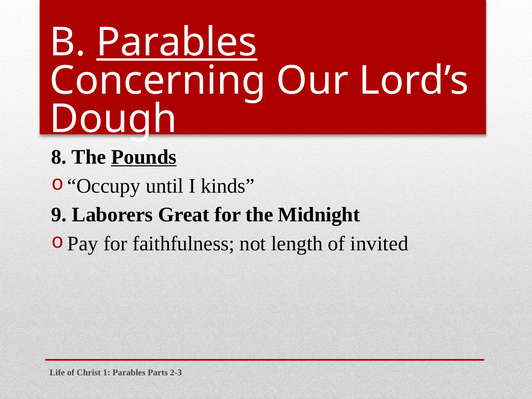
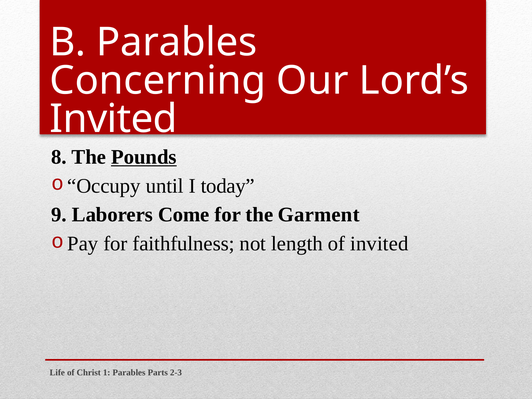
Parables at (177, 42) underline: present -> none
Dough at (113, 119): Dough -> Invited
kinds: kinds -> today
Great: Great -> Come
Midnight: Midnight -> Garment
